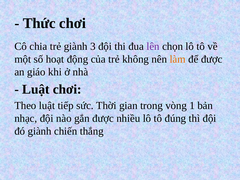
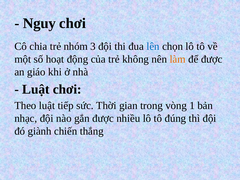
Thức: Thức -> Nguy
trẻ giành: giành -> nhóm
lên colour: purple -> blue
